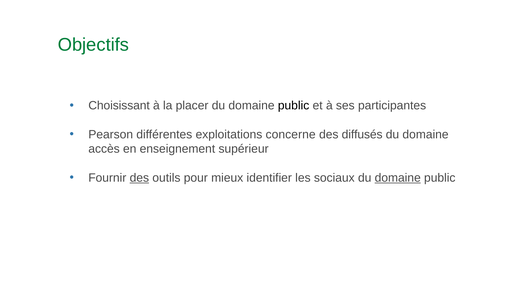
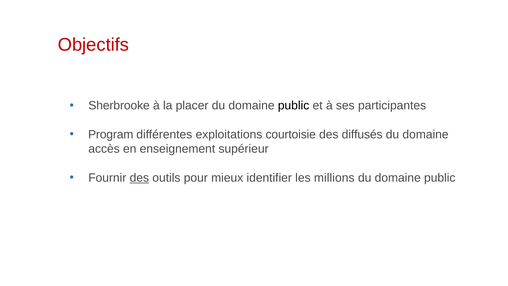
Objectifs colour: green -> red
Choisissant: Choisissant -> Sherbrooke
Pearson: Pearson -> Program
concerne: concerne -> courtoisie
sociaux: sociaux -> millions
domaine at (398, 178) underline: present -> none
